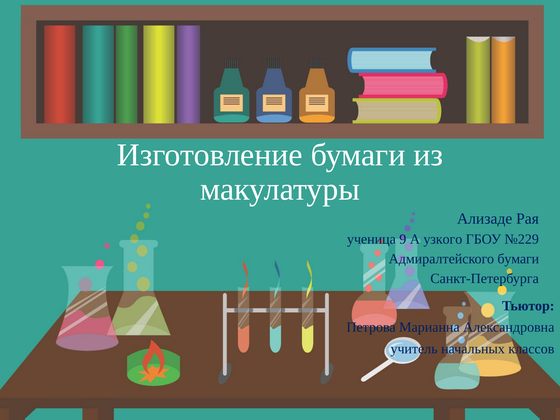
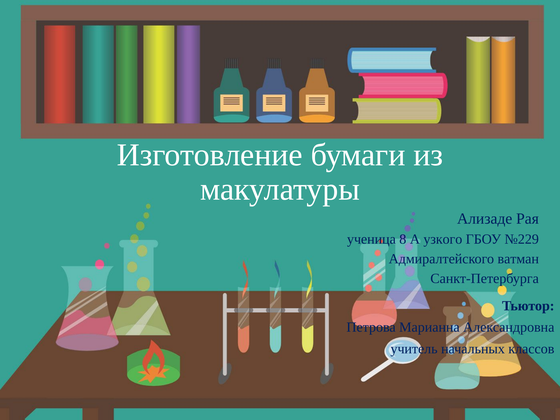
9: 9 -> 8
Адмиралтейского бумаги: бумаги -> ватман
